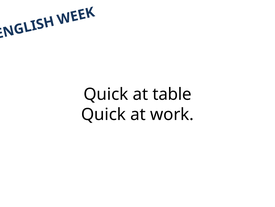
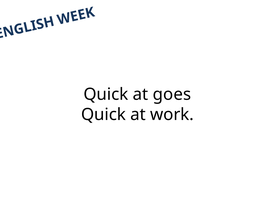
table: table -> goes
